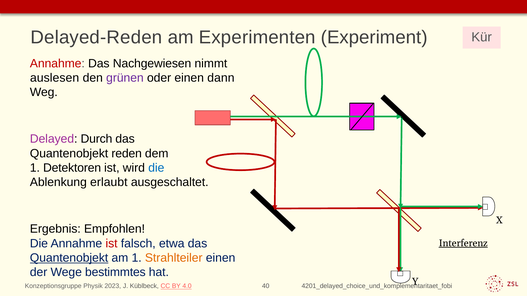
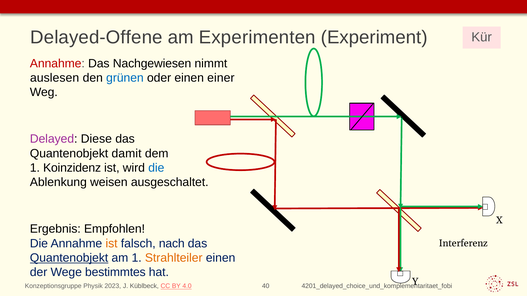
Delayed-Reden: Delayed-Reden -> Delayed-Offene
grünen colour: purple -> blue
dann: dann -> einer
Durch: Durch -> Diese
reden: reden -> damit
Detektoren: Detektoren -> Koinzidenz
erlaubt: erlaubt -> weisen
ist at (112, 244) colour: red -> orange
etwa: etwa -> nach
Interferenz underline: present -> none
